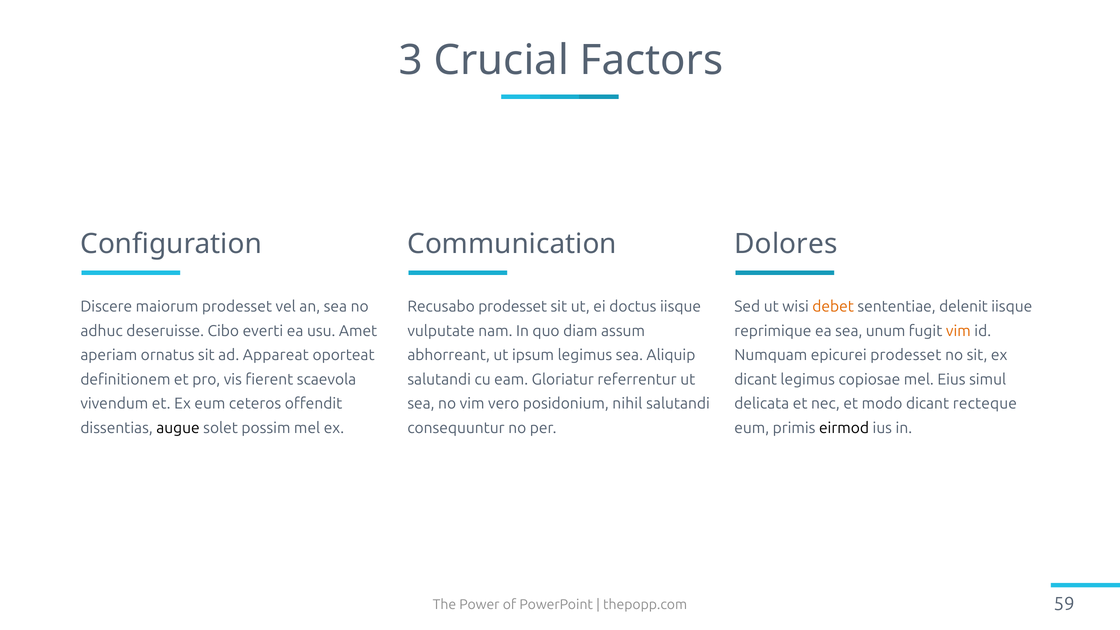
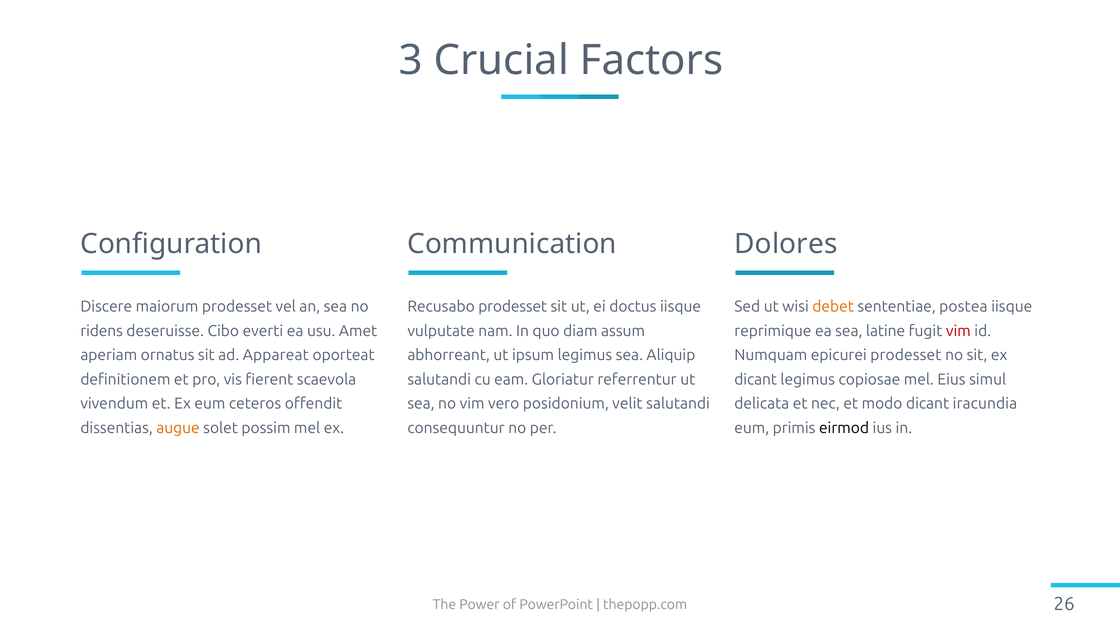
delenit: delenit -> postea
adhuc: adhuc -> ridens
unum: unum -> latine
vim at (958, 331) colour: orange -> red
nihil: nihil -> velit
recteque: recteque -> iracundia
augue colour: black -> orange
59: 59 -> 26
